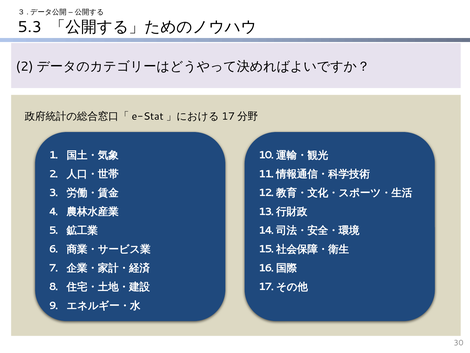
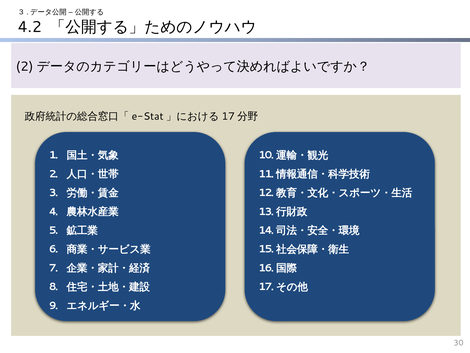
5.3: 5.3 -> 4.2
